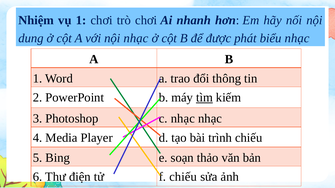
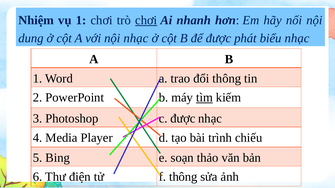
chơi at (146, 20) underline: none -> present
nhạc at (183, 119): nhạc -> được
chiếu at (183, 177): chiếu -> thông
